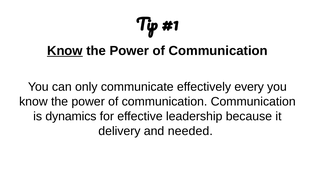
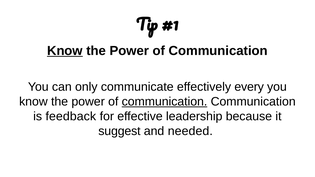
communication at (165, 102) underline: none -> present
dynamics: dynamics -> feedback
delivery: delivery -> suggest
